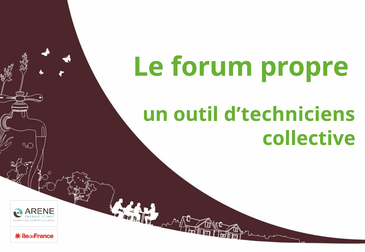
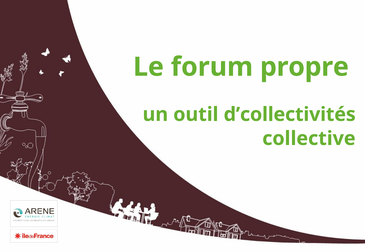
d’techniciens: d’techniciens -> d’collectivités
